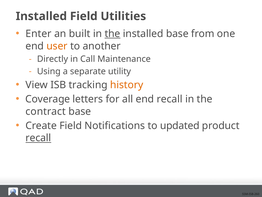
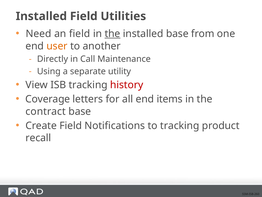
Enter: Enter -> Need
an built: built -> field
history colour: orange -> red
end recall: recall -> items
to updated: updated -> tracking
recall at (38, 138) underline: present -> none
